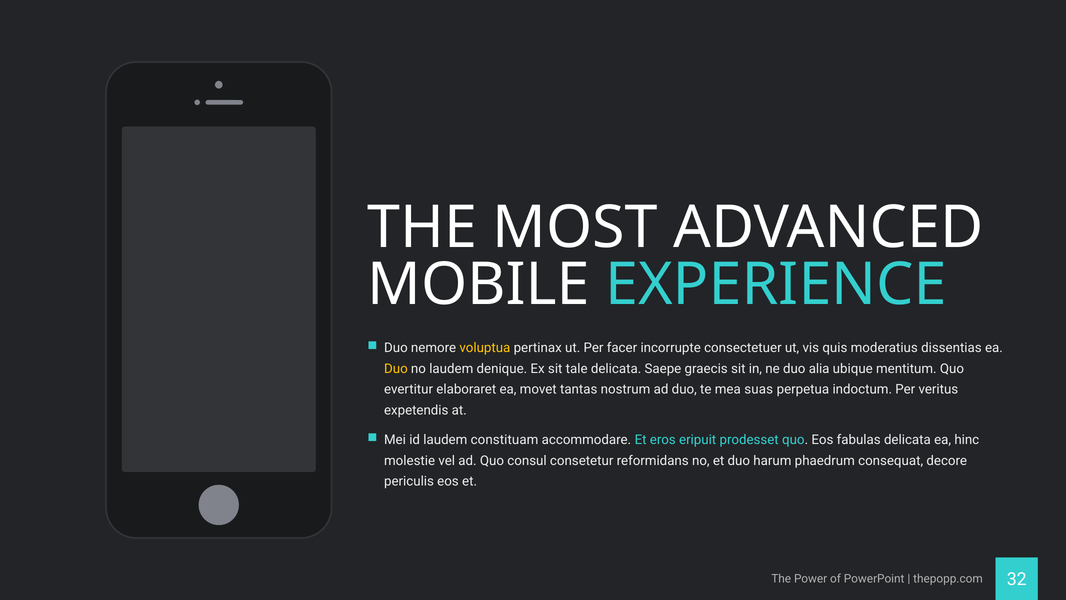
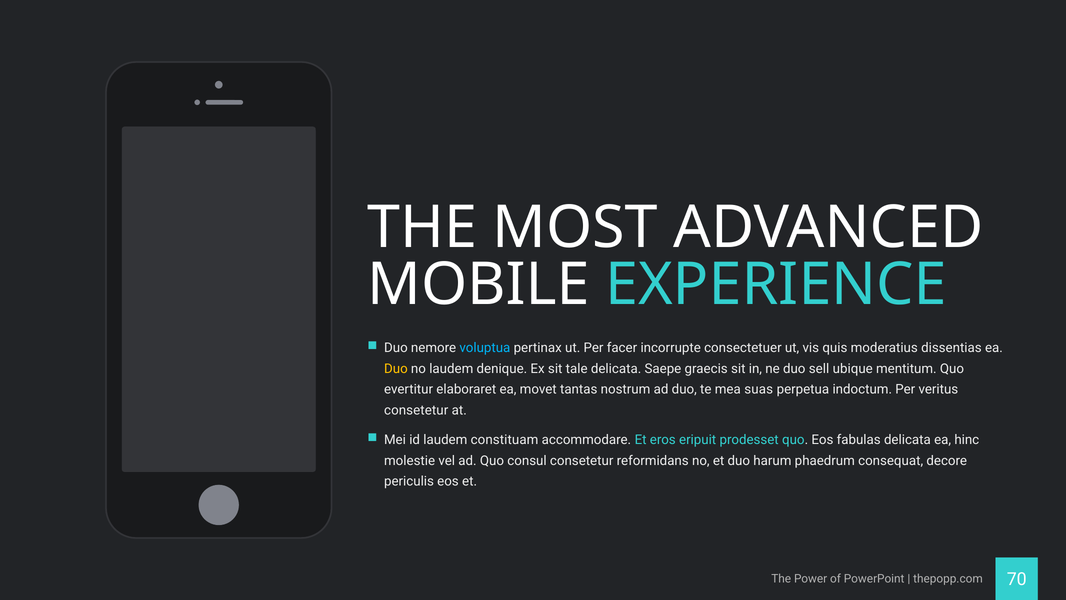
voluptua colour: yellow -> light blue
alia: alia -> sell
expetendis at (416, 410): expetendis -> consetetur
32: 32 -> 70
